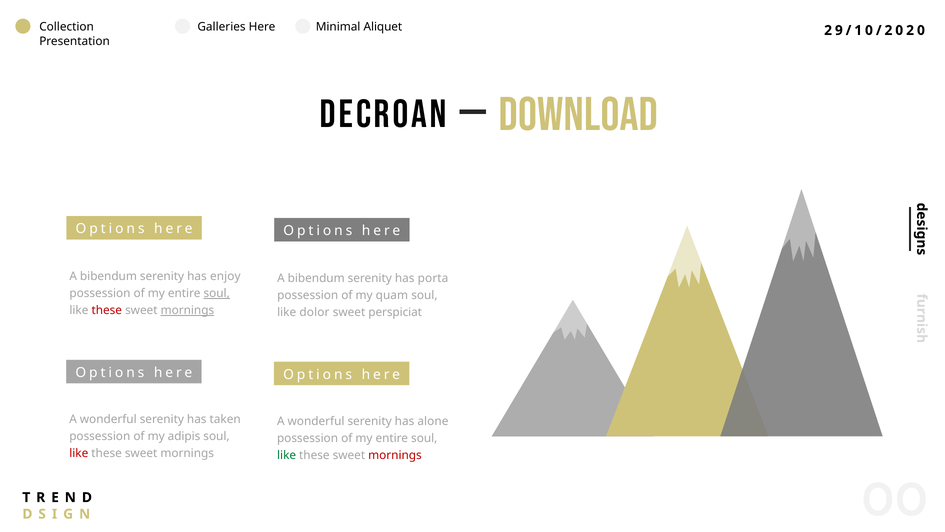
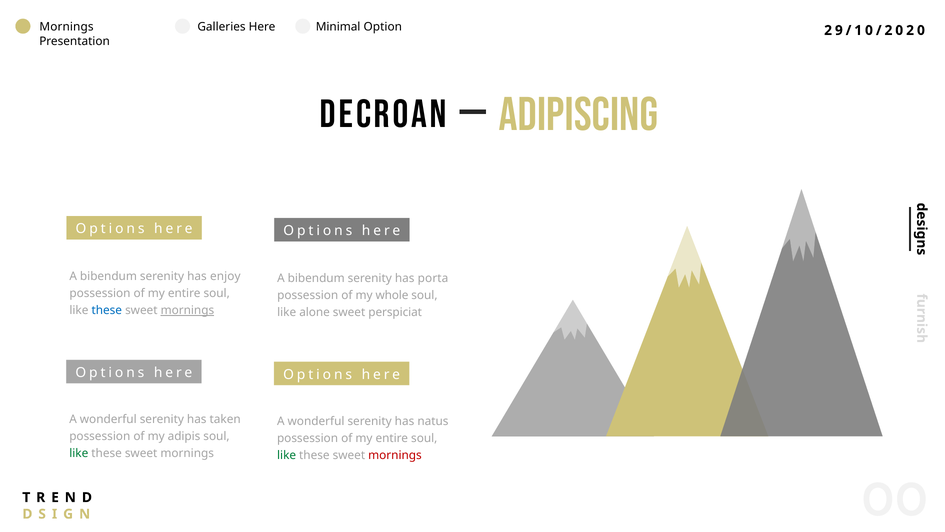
Collection at (67, 27): Collection -> Mornings
Aliquet: Aliquet -> Option
DOWNLOAD: DOWNLOAD -> ADIPISCING
soul at (217, 293) underline: present -> none
quam: quam -> whole
these at (107, 310) colour: red -> blue
dolor: dolor -> alone
alone: alone -> natus
like at (79, 453) colour: red -> green
